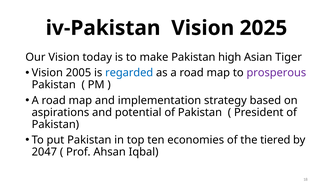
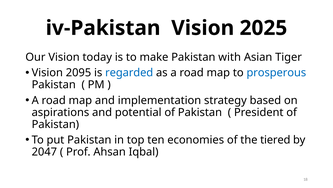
high: high -> with
2005: 2005 -> 2095
prosperous colour: purple -> blue
